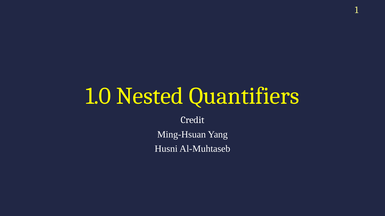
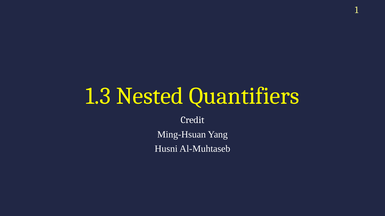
1.0: 1.0 -> 1.3
